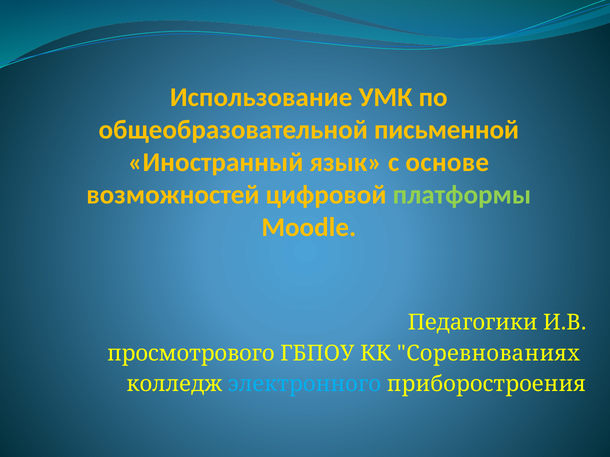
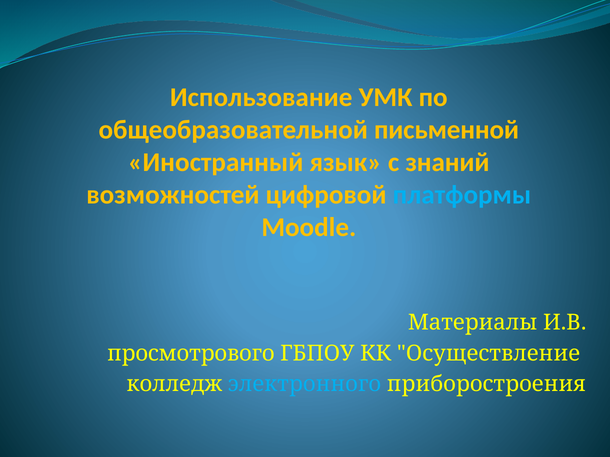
основе: основе -> знаний
платформы colour: light green -> light blue
Педагогики: Педагогики -> Материалы
Соревнованиях: Соревнованиях -> Осуществление
